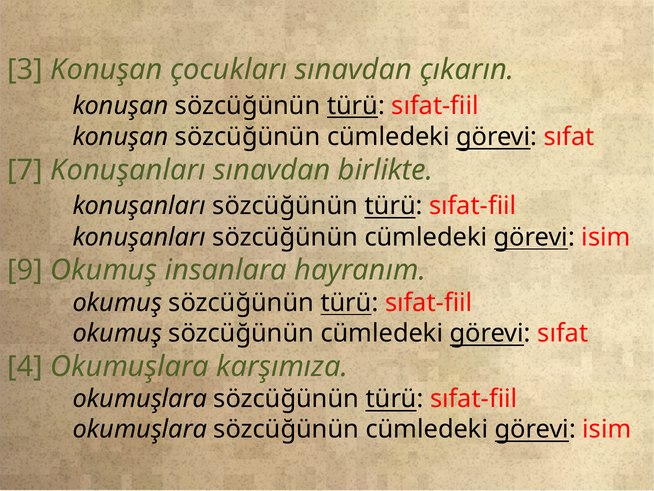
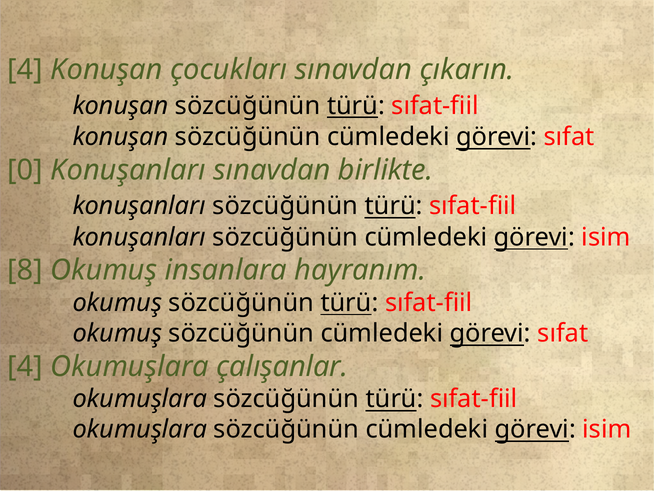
3 at (25, 69): 3 -> 4
7: 7 -> 0
9: 9 -> 8
karşımıza: karşımıza -> çalışanlar
